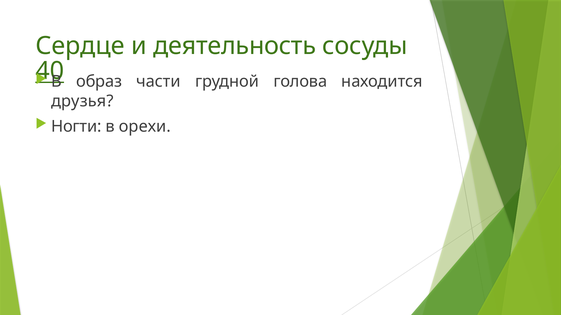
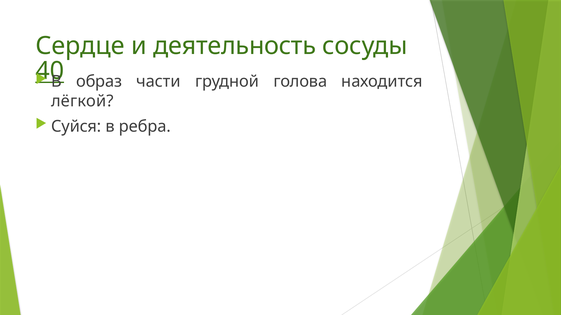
друзья: друзья -> лёгкой
Ногти: Ногти -> Суйся
орехи: орехи -> ребра
